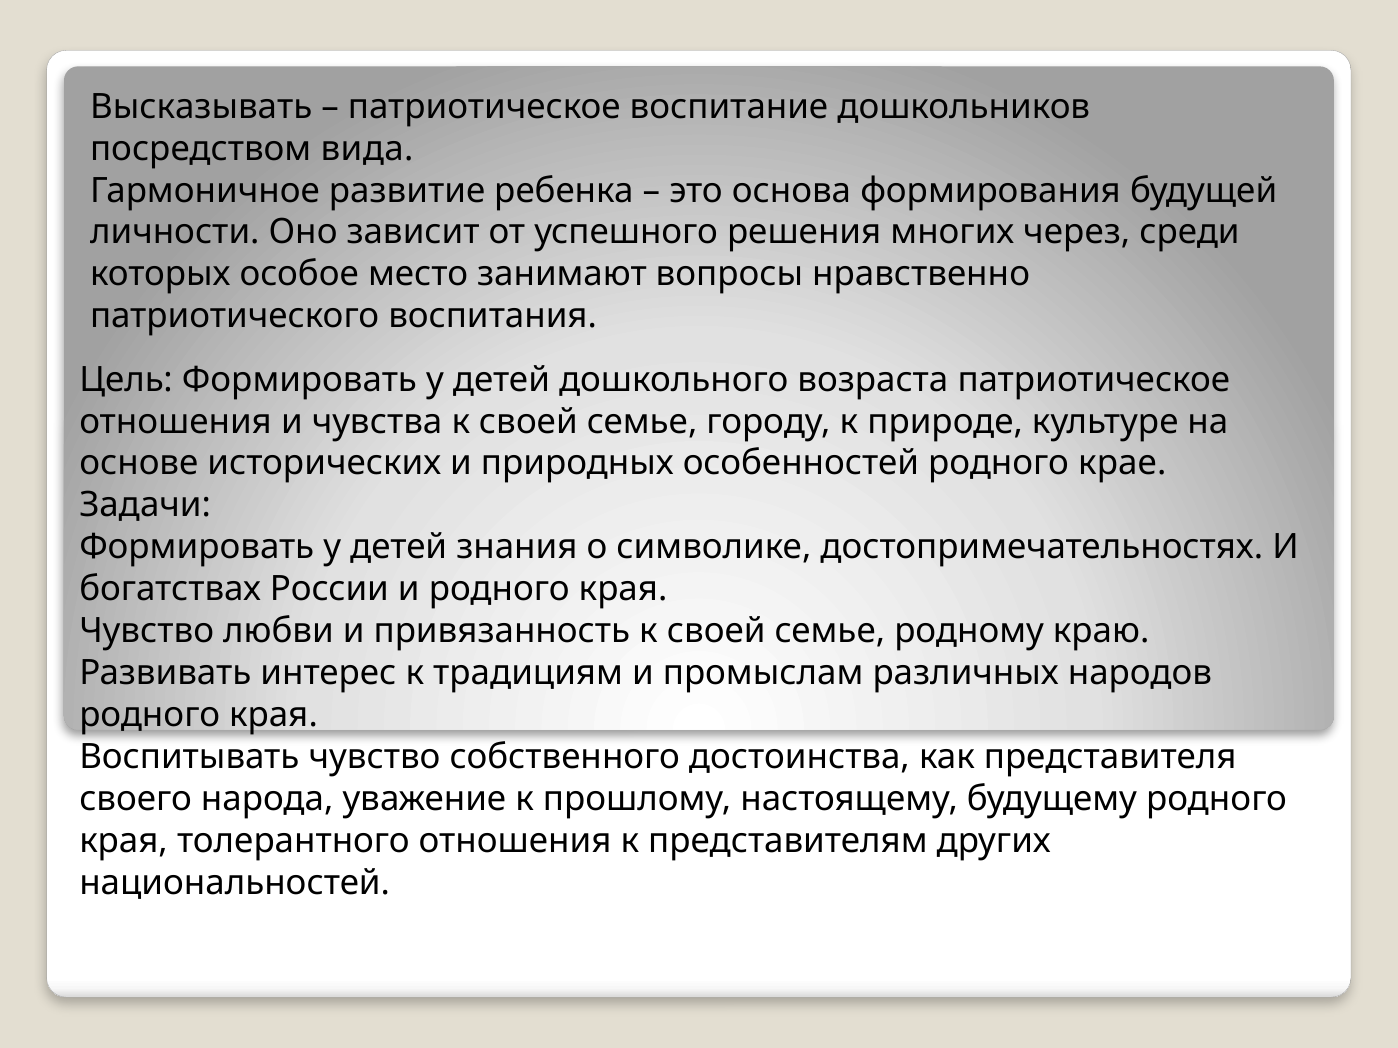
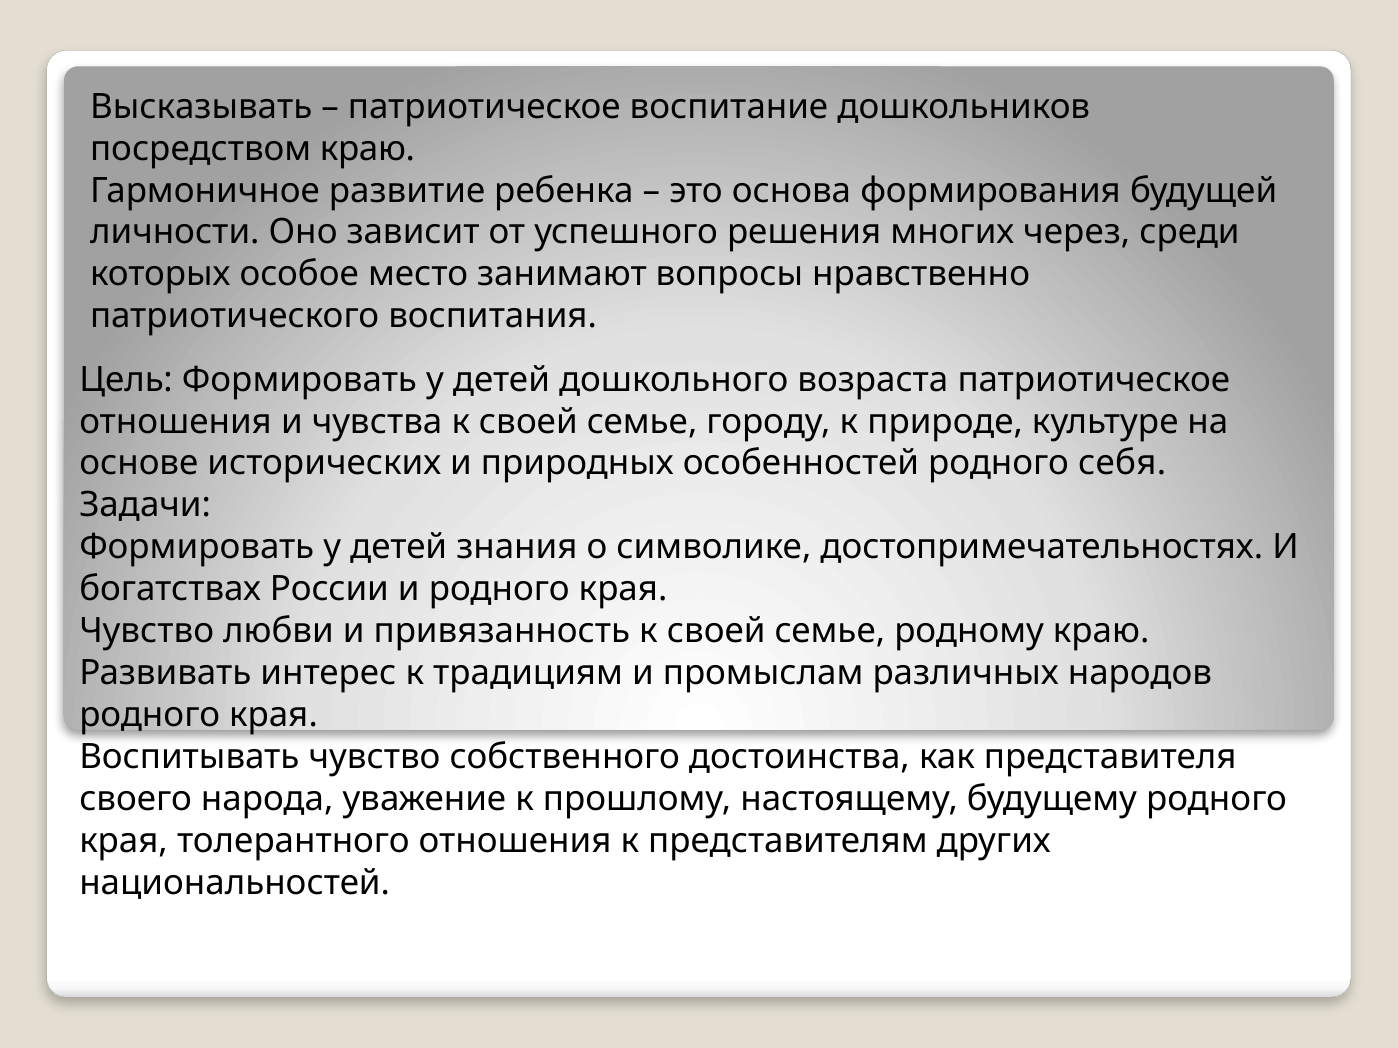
посредством вида: вида -> краю
крае: крае -> себя
